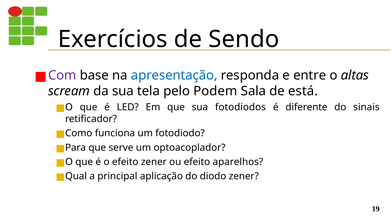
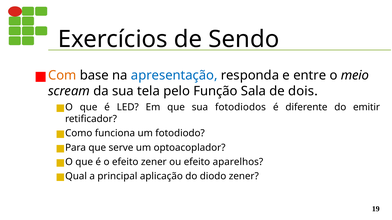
Com colour: purple -> orange
altas: altas -> meio
Podem: Podem -> Função
está: está -> dois
sinais: sinais -> emitir
